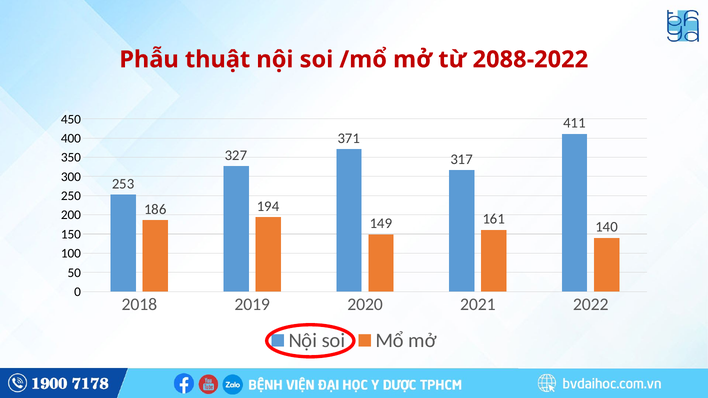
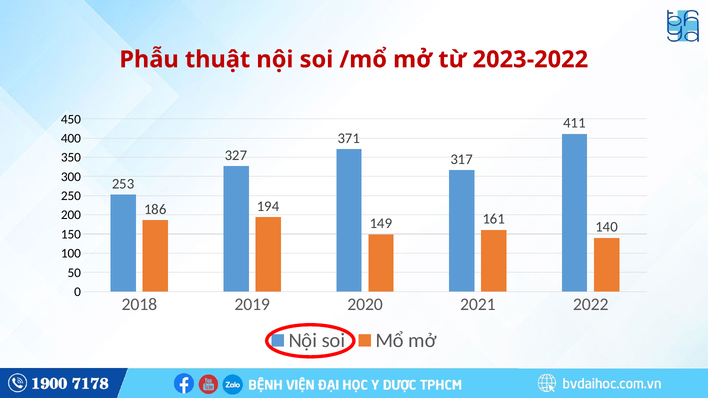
2088-2022: 2088-2022 -> 2023-2022
